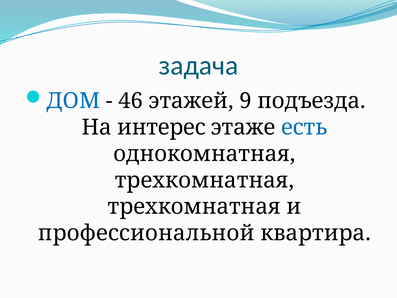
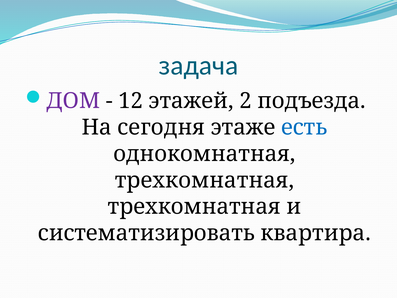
ДОМ colour: blue -> purple
46: 46 -> 12
9: 9 -> 2
интерес: интерес -> сегодня
профессиональной: профессиональной -> систематизировать
